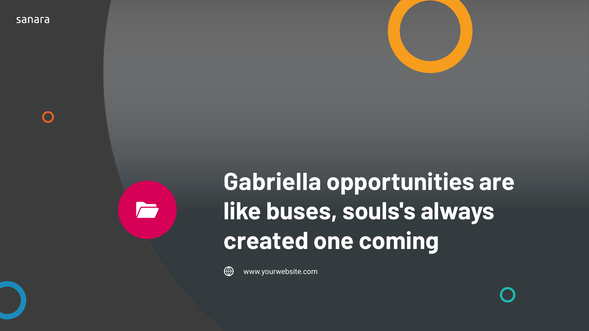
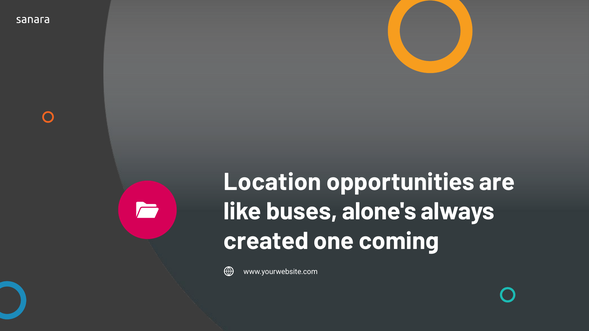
Gabriella: Gabriella -> Location
souls's: souls's -> alone's
